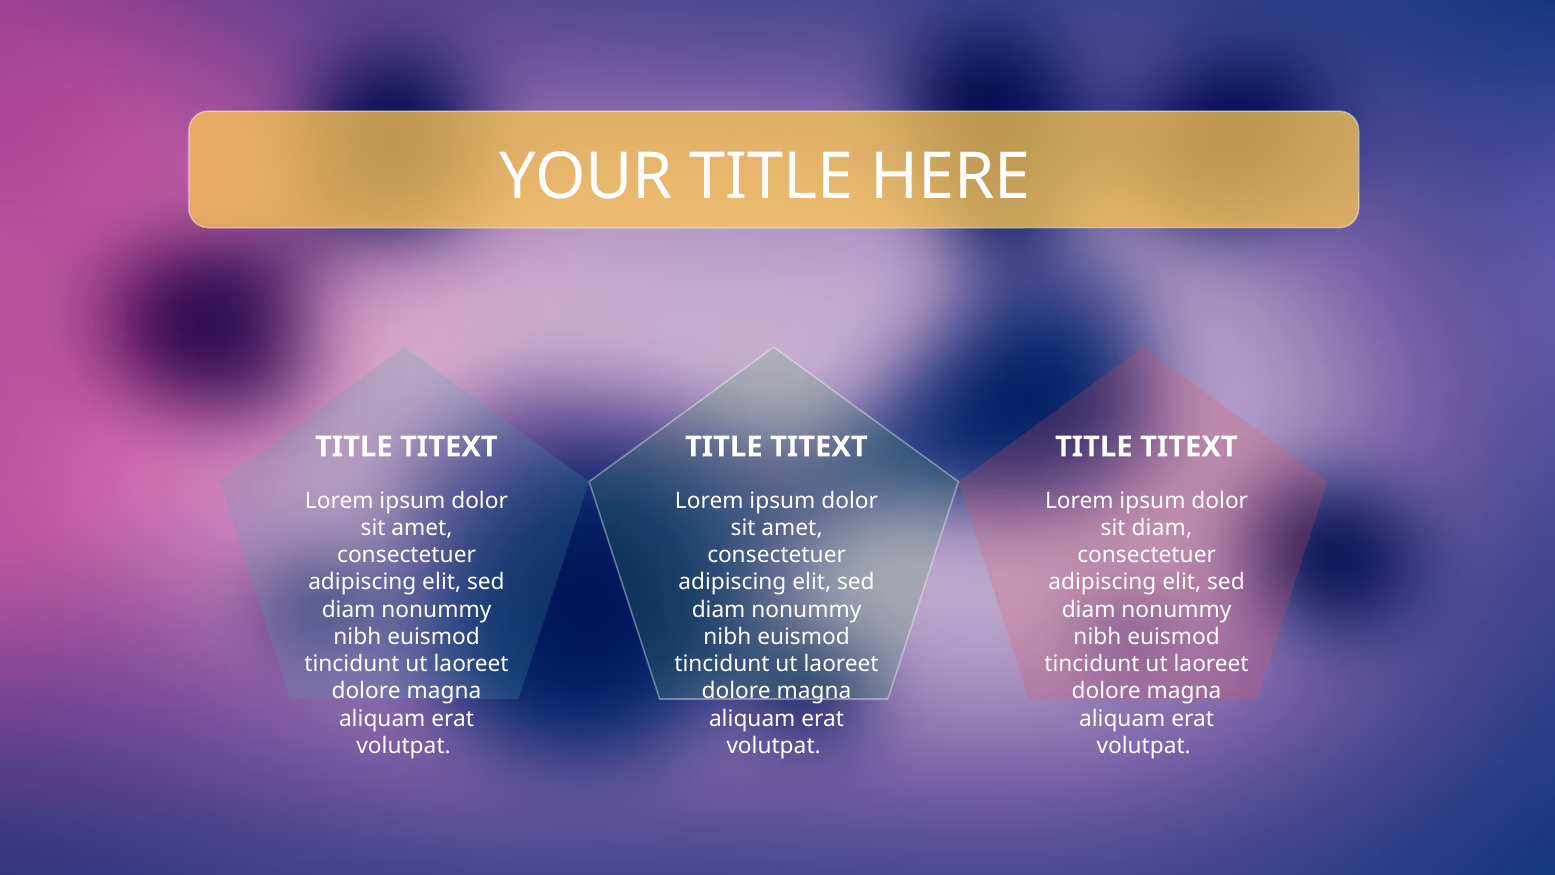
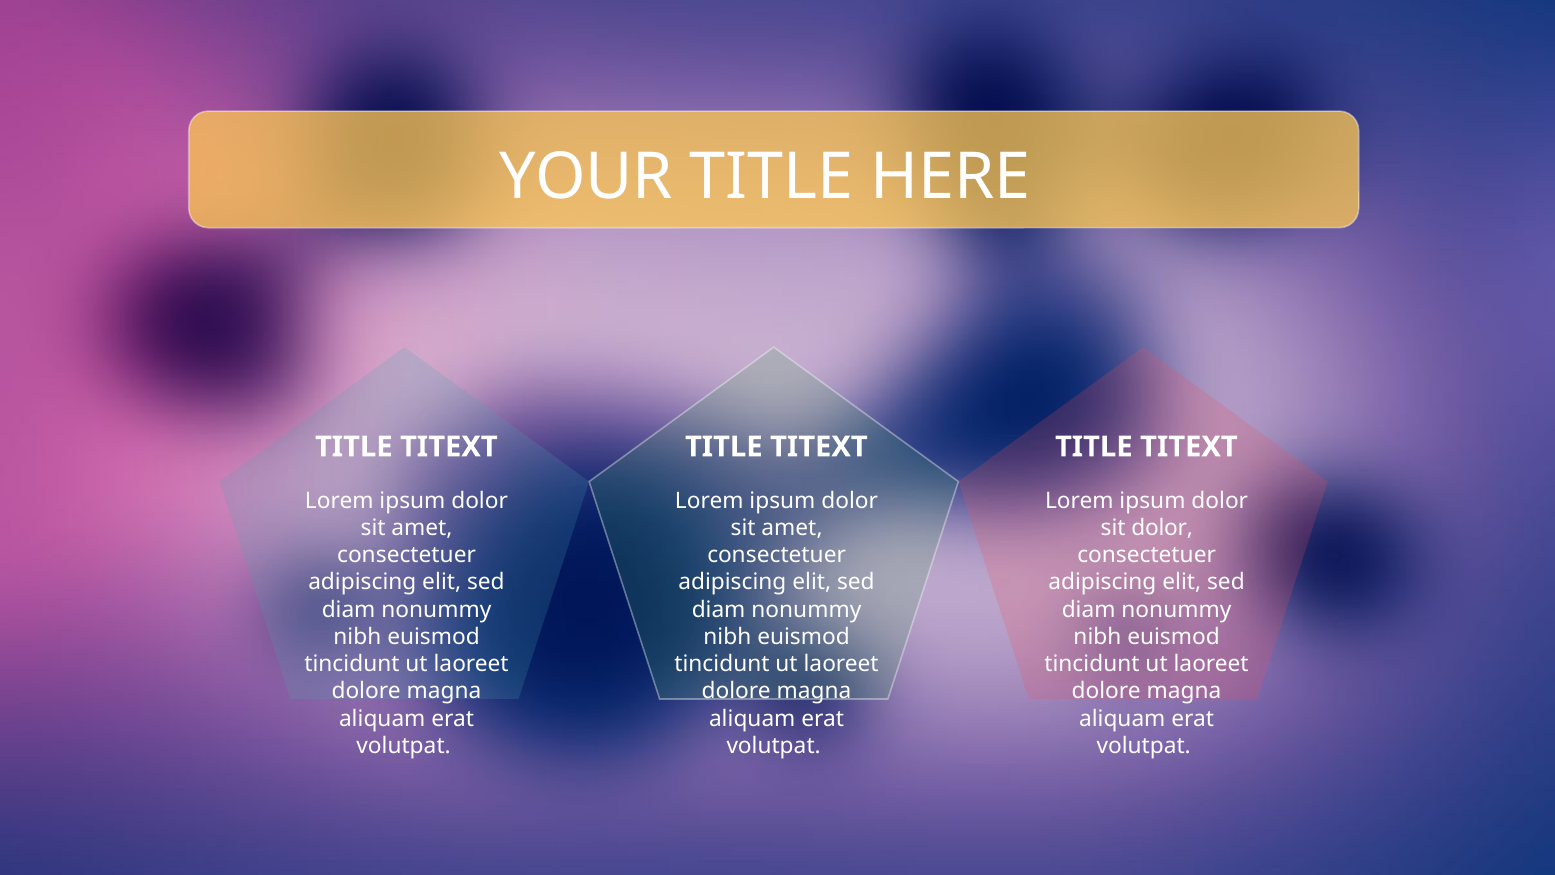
sit diam: diam -> dolor
